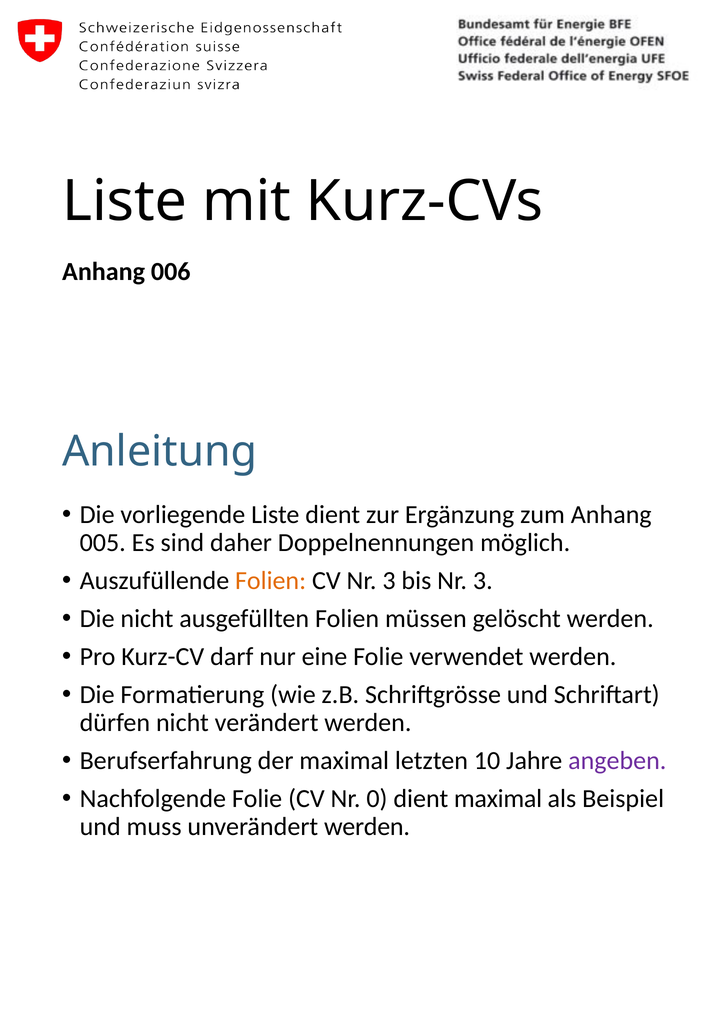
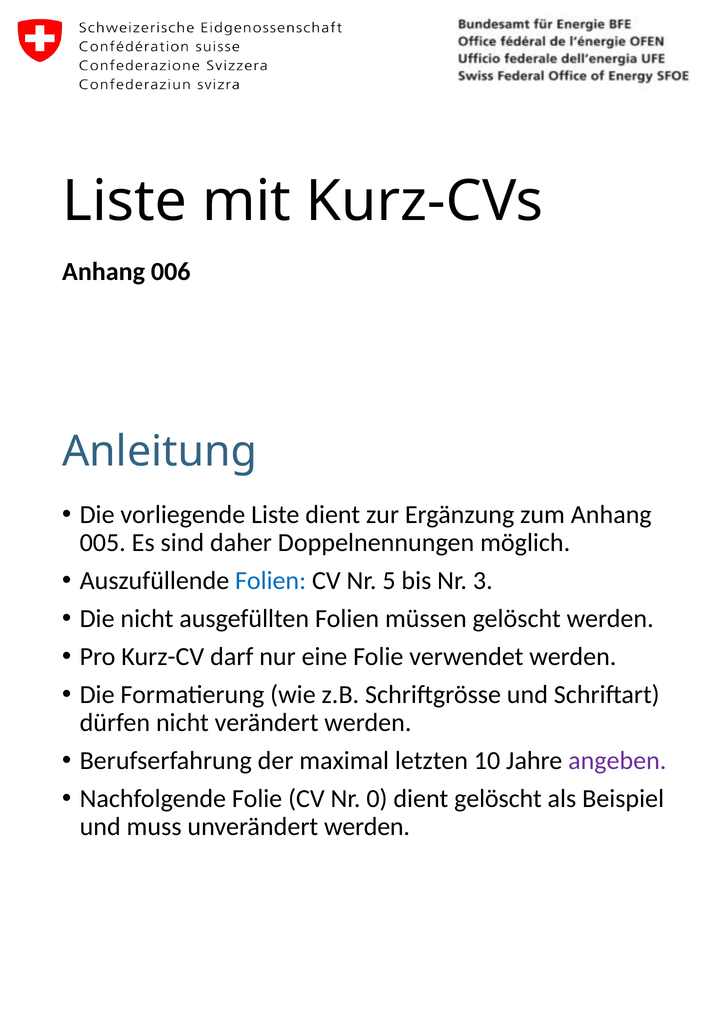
Folien at (271, 581) colour: orange -> blue
CV Nr 3: 3 -> 5
dient maximal: maximal -> gelöscht
